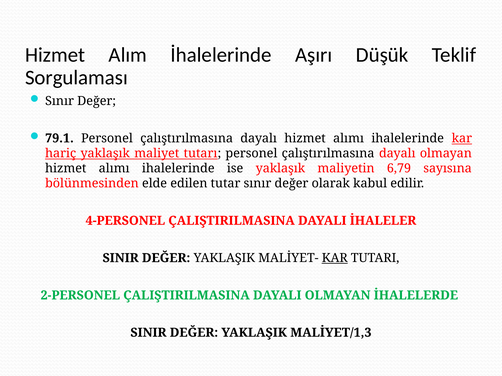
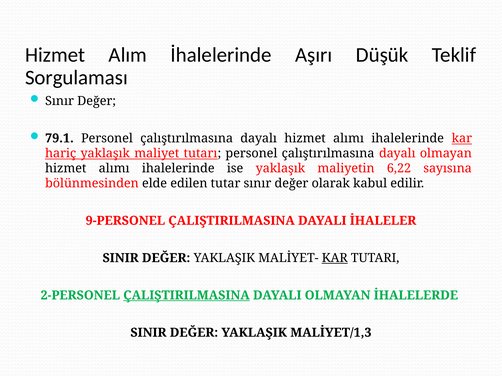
6,79: 6,79 -> 6,22
4-PERSONEL: 4-PERSONEL -> 9-PERSONEL
ÇALIŞTIRILMASINA at (186, 296) underline: none -> present
